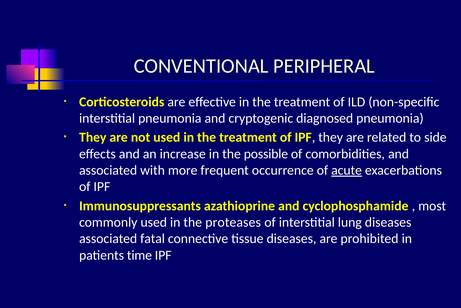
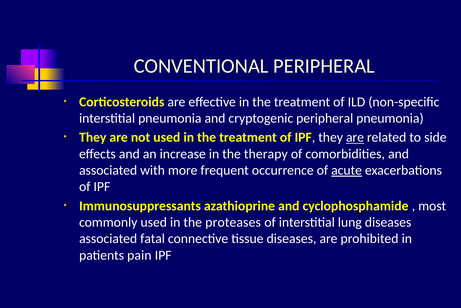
cryptogenic diagnosed: diagnosed -> peripheral
are at (355, 137) underline: none -> present
possible: possible -> therapy
time: time -> pain
